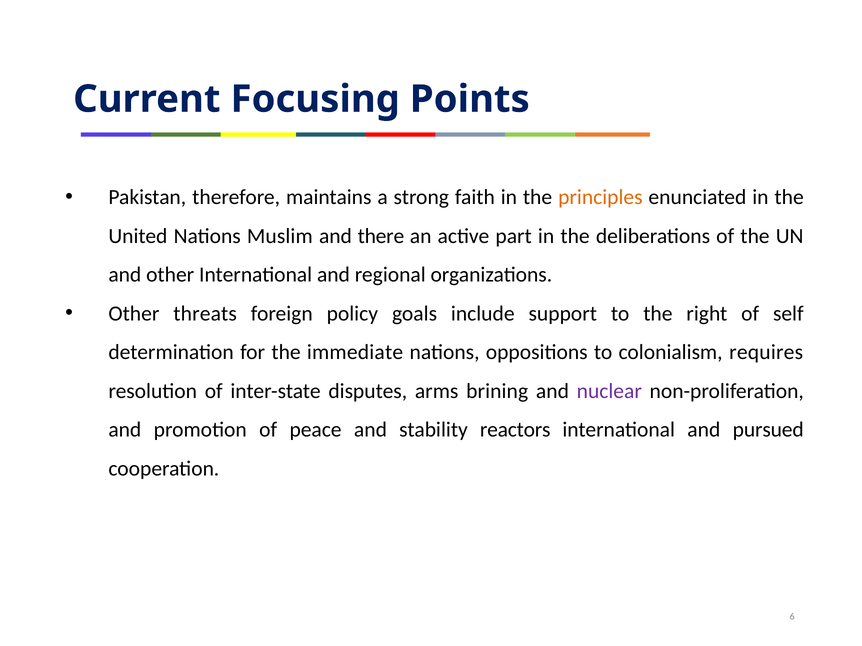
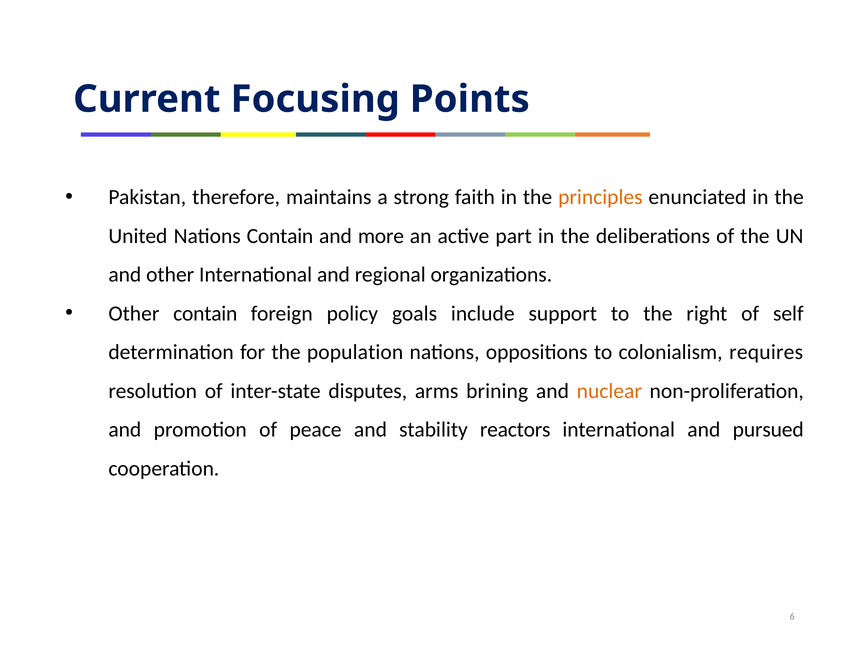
Nations Muslim: Muslim -> Contain
there: there -> more
Other threats: threats -> contain
immediate: immediate -> population
nuclear colour: purple -> orange
